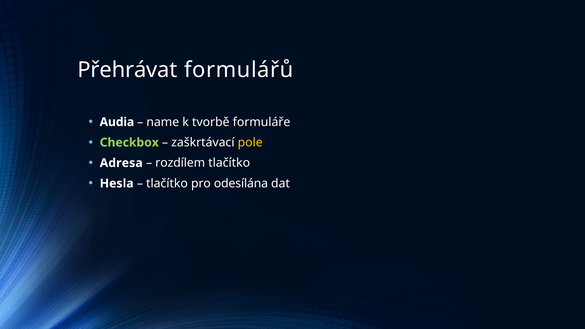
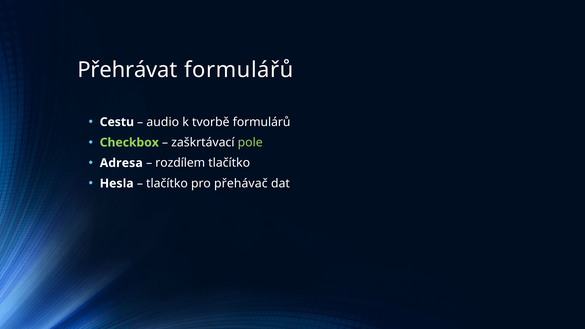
Audia: Audia -> Cestu
name: name -> audio
formuláře: formuláře -> formulárů
pole colour: yellow -> light green
odesílána: odesílána -> přehávač
